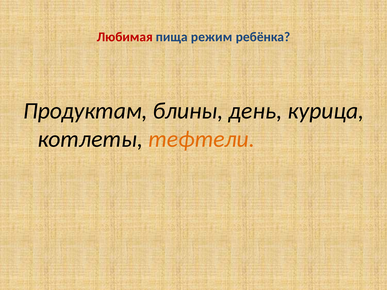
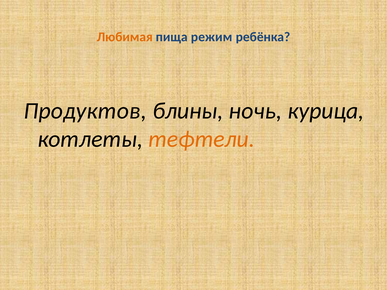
Любимая colour: red -> orange
Продуктам: Продуктам -> Продуктов
день: день -> ночь
